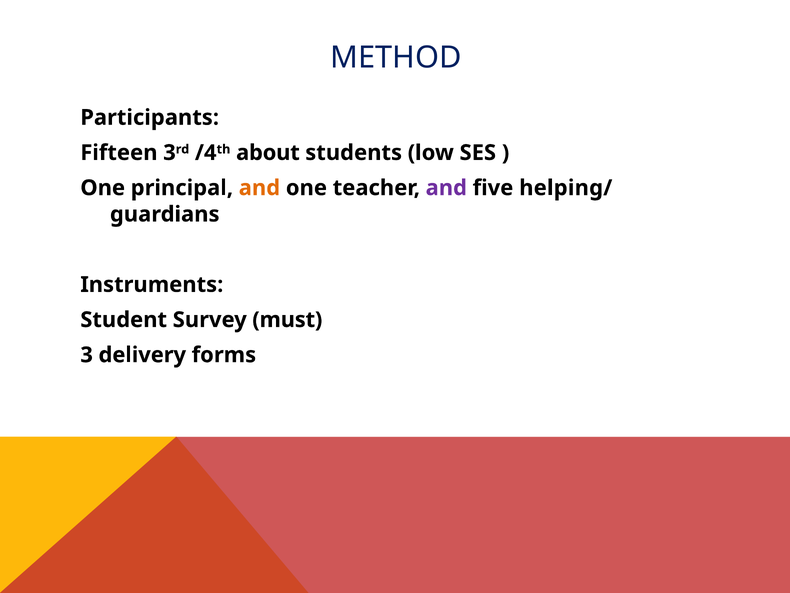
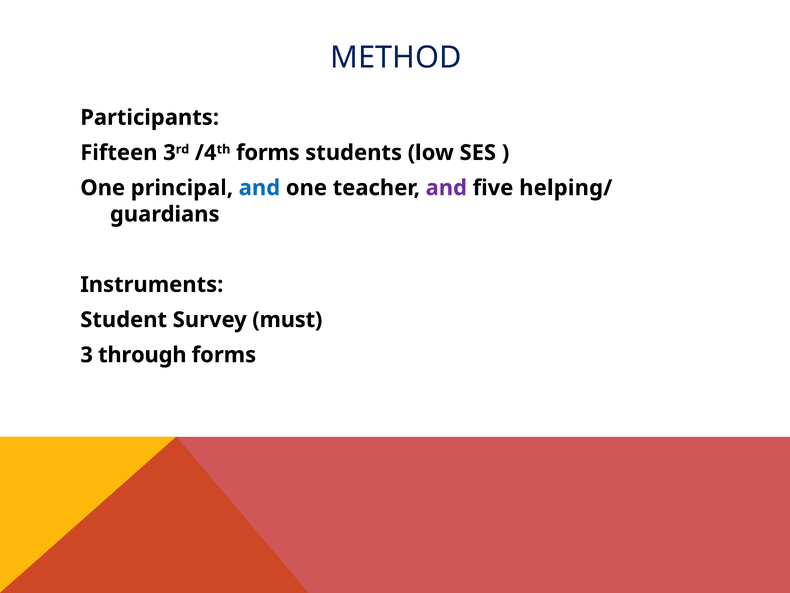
/4th about: about -> forms
and at (259, 188) colour: orange -> blue
delivery: delivery -> through
